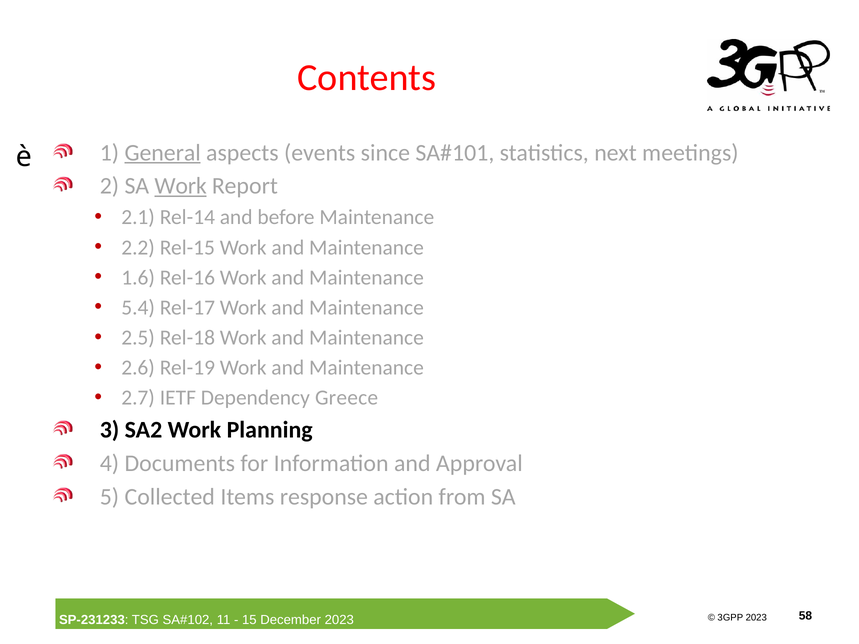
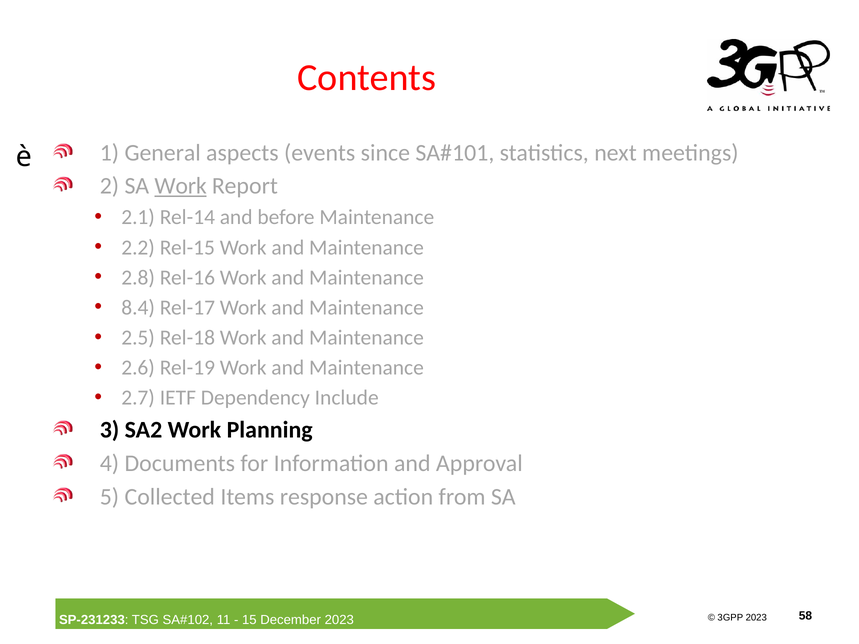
General underline: present -> none
1.6: 1.6 -> 2.8
5.4: 5.4 -> 8.4
Greece: Greece -> Include
